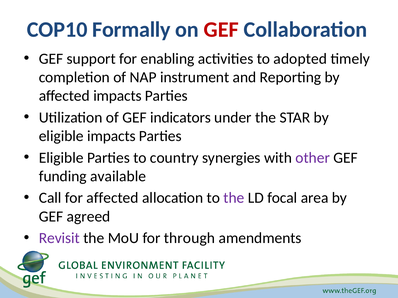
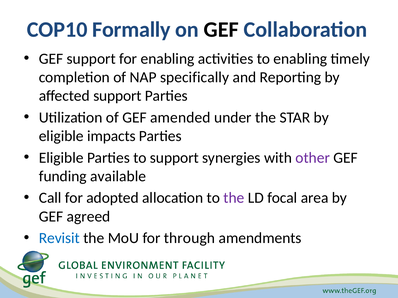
GEF at (221, 30) colour: red -> black
to adopted: adopted -> enabling
instrument: instrument -> specifically
affected impacts: impacts -> support
indicators: indicators -> amended
to country: country -> support
for affected: affected -> adopted
Revisit colour: purple -> blue
